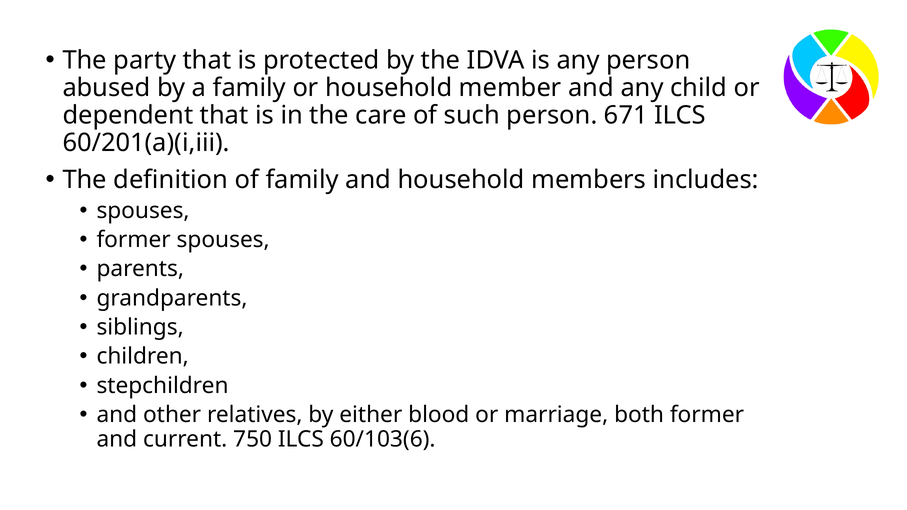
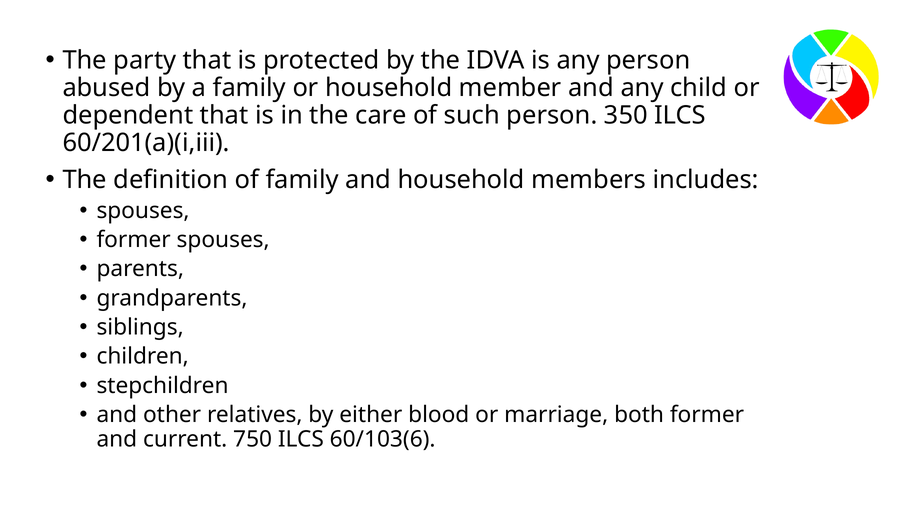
671: 671 -> 350
